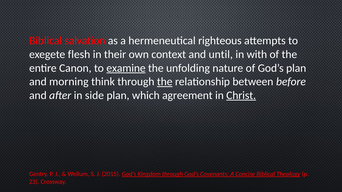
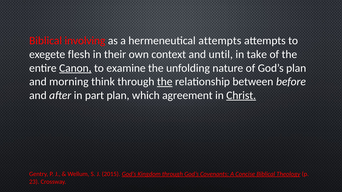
salvation: salvation -> involving
hermeneutical righteous: righteous -> attempts
with: with -> take
Canon underline: none -> present
examine underline: present -> none
side: side -> part
